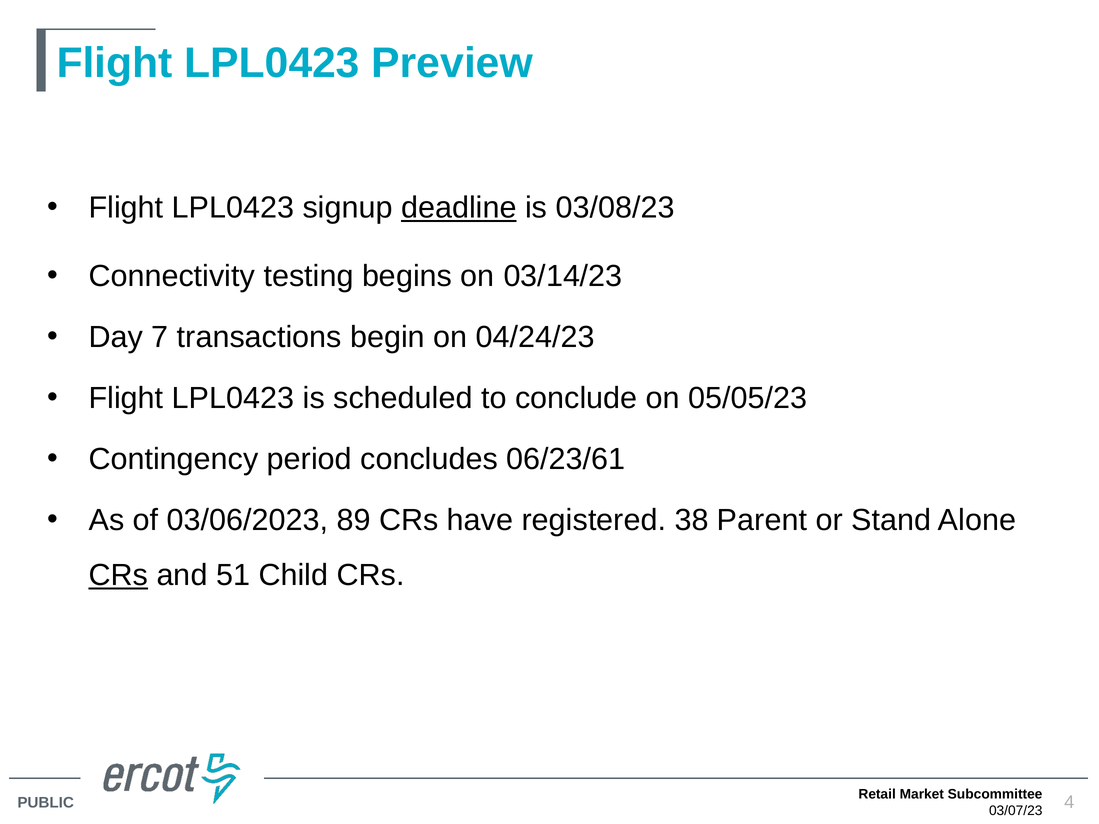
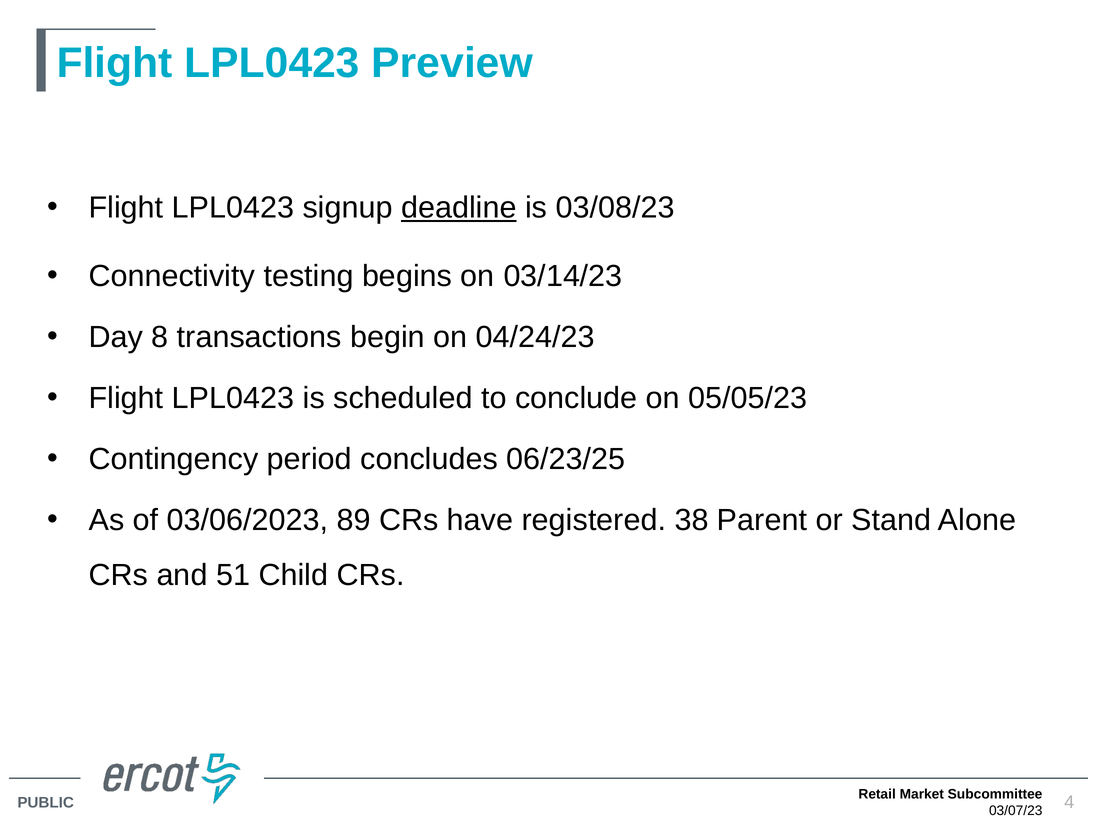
7: 7 -> 8
06/23/61: 06/23/61 -> 06/23/25
CRs at (118, 575) underline: present -> none
